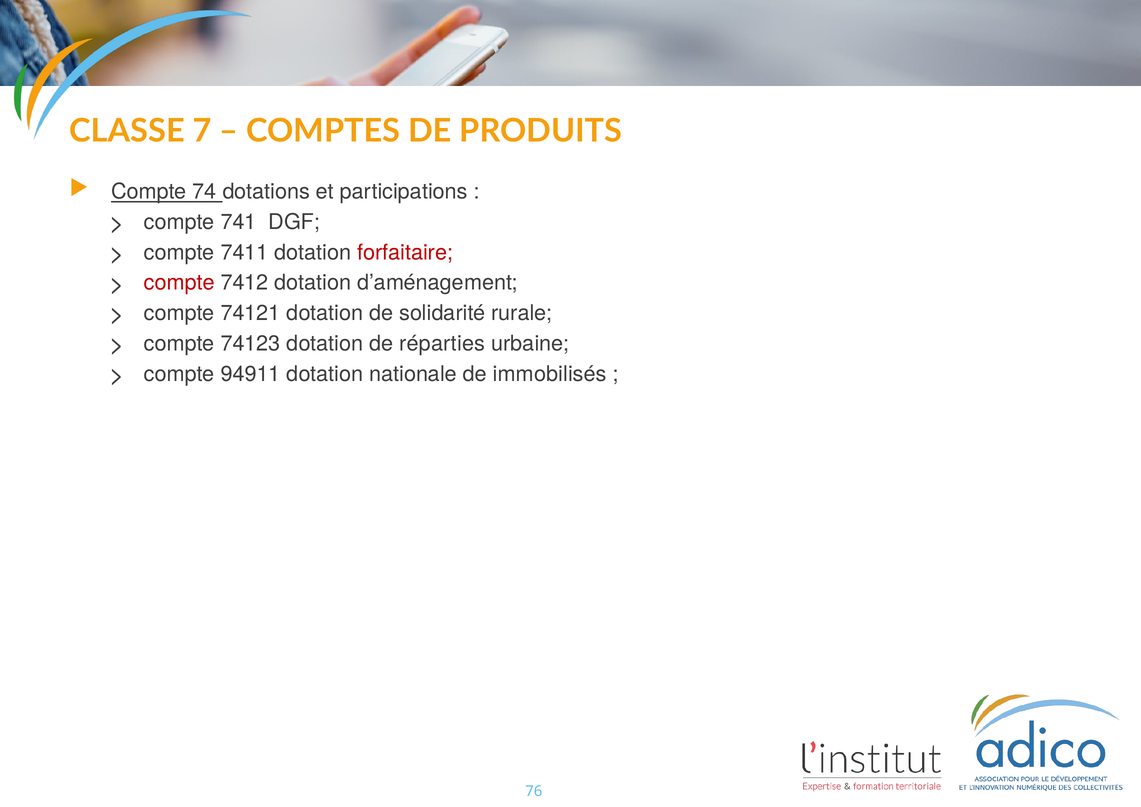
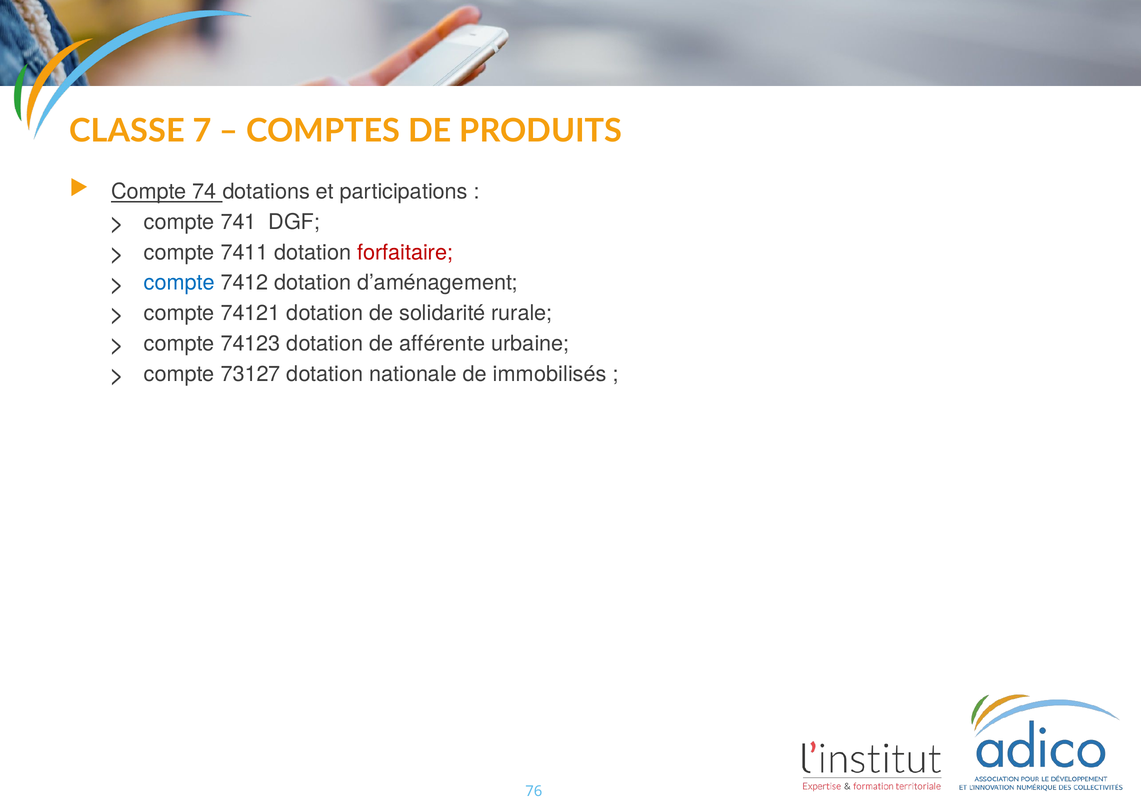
compte at (179, 283) colour: red -> blue
réparties: réparties -> afférente
94911: 94911 -> 73127
